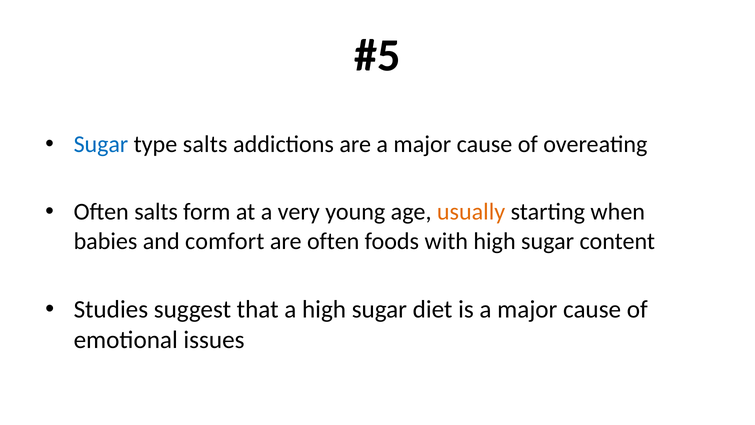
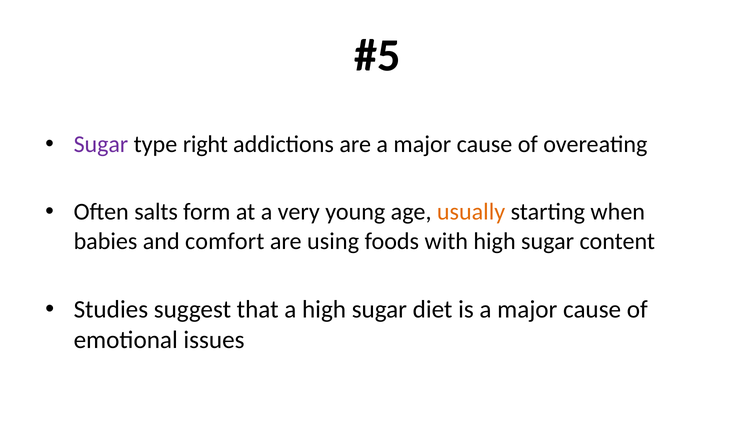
Sugar at (101, 144) colour: blue -> purple
type salts: salts -> right
are often: often -> using
